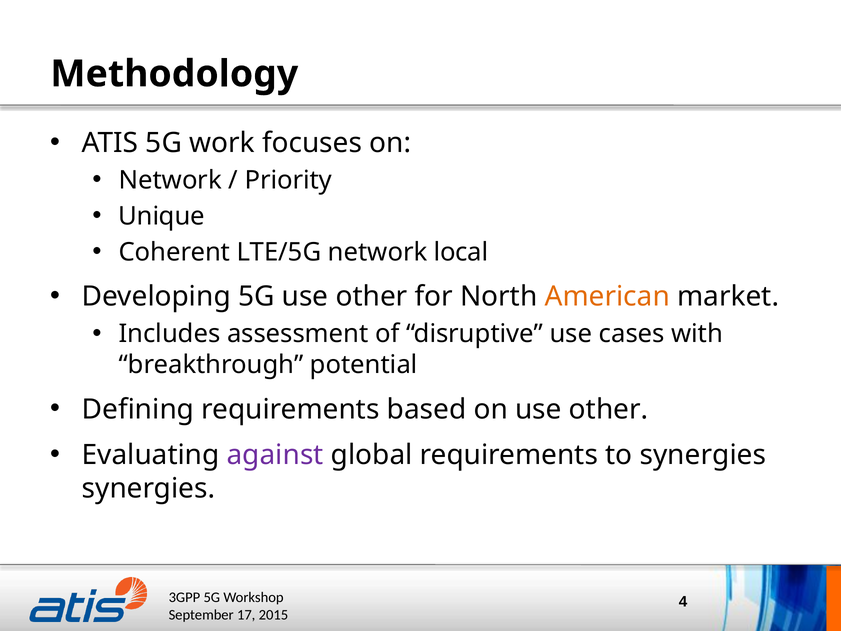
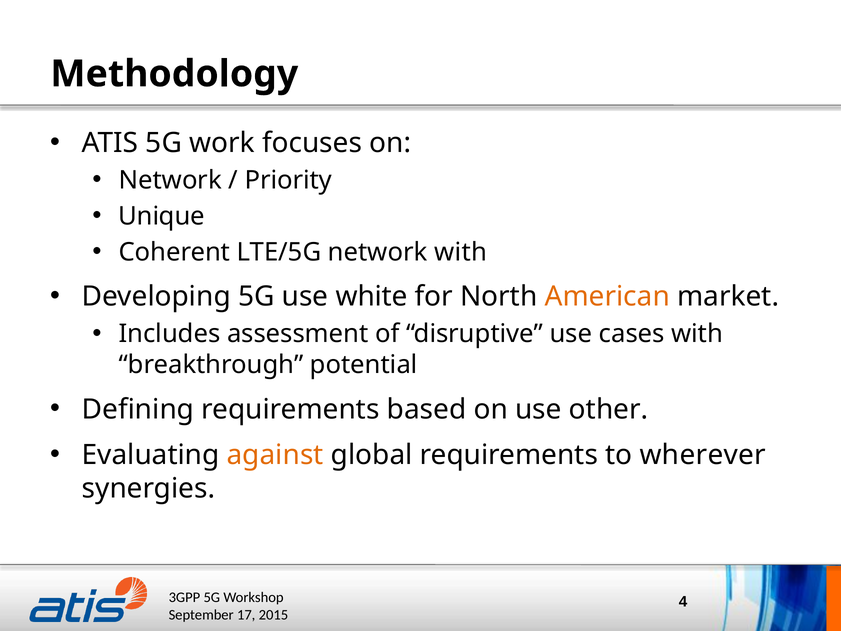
network local: local -> with
5G use other: other -> white
against colour: purple -> orange
to synergies: synergies -> wherever
